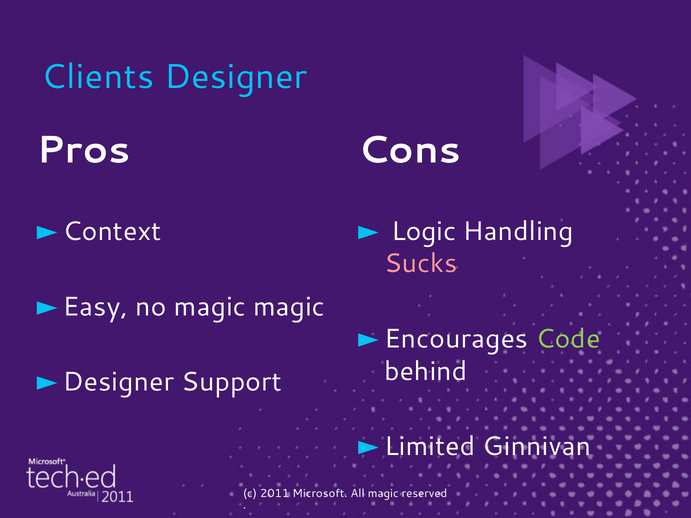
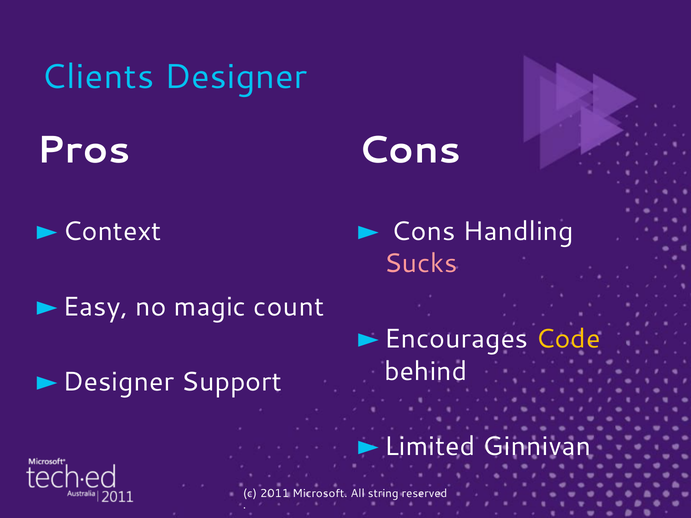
Logic at (424, 231): Logic -> Cons
magic magic: magic -> count
Code colour: light green -> yellow
All magic: magic -> string
